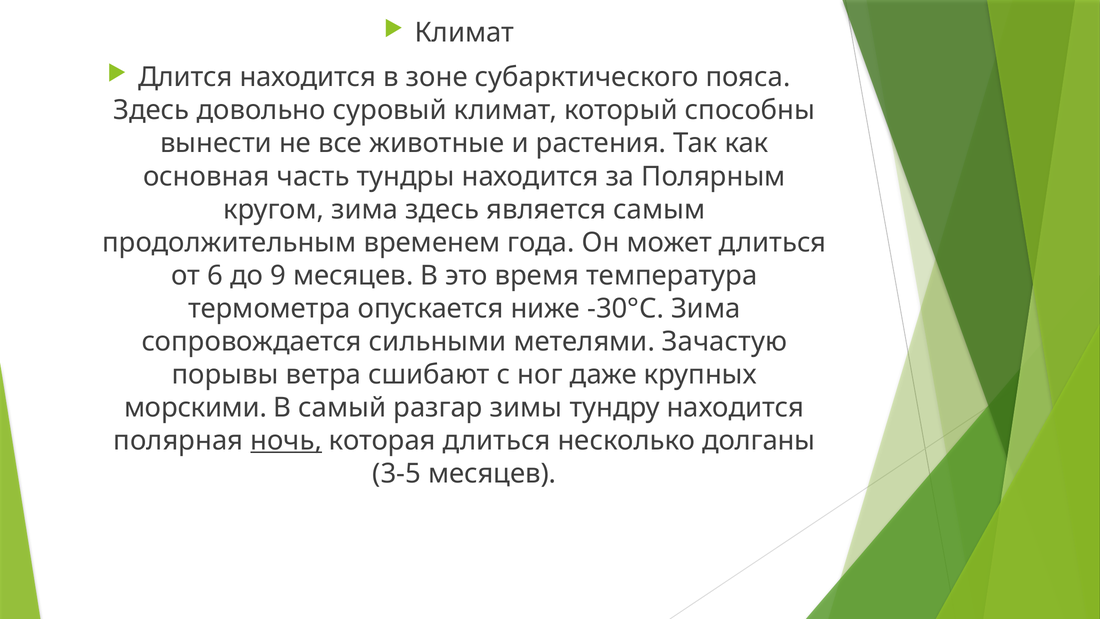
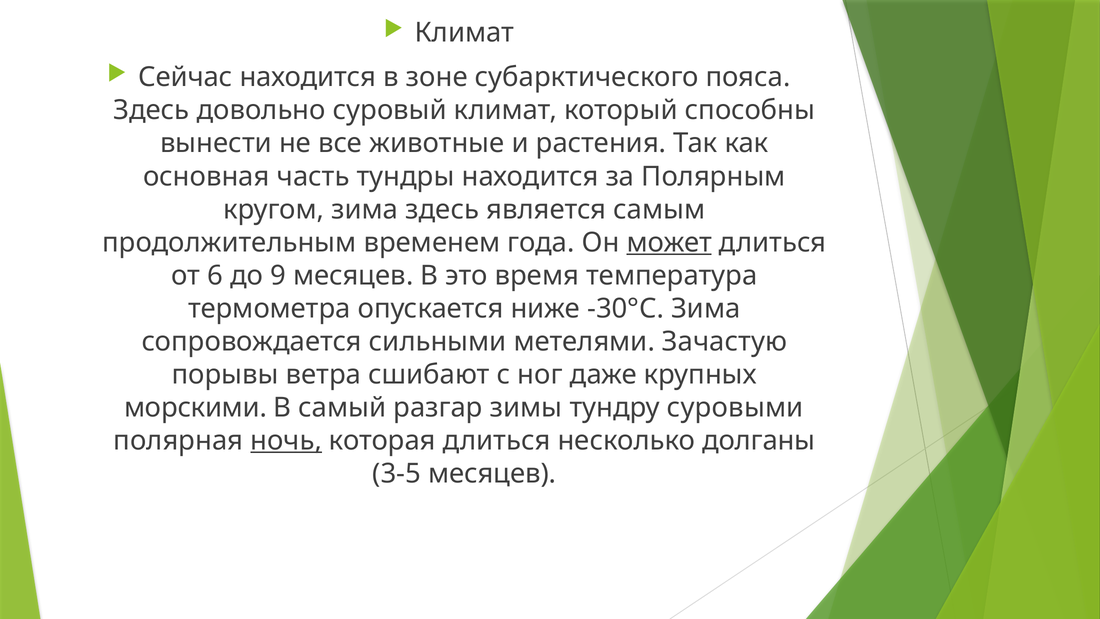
Длится: Длится -> Сейчас
может underline: none -> present
тундру находится: находится -> суровыми
